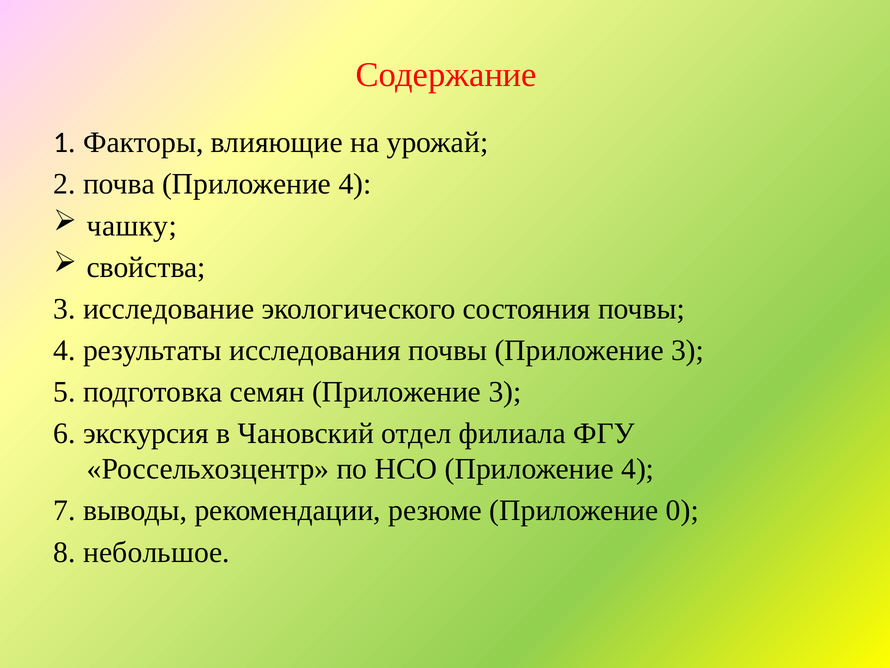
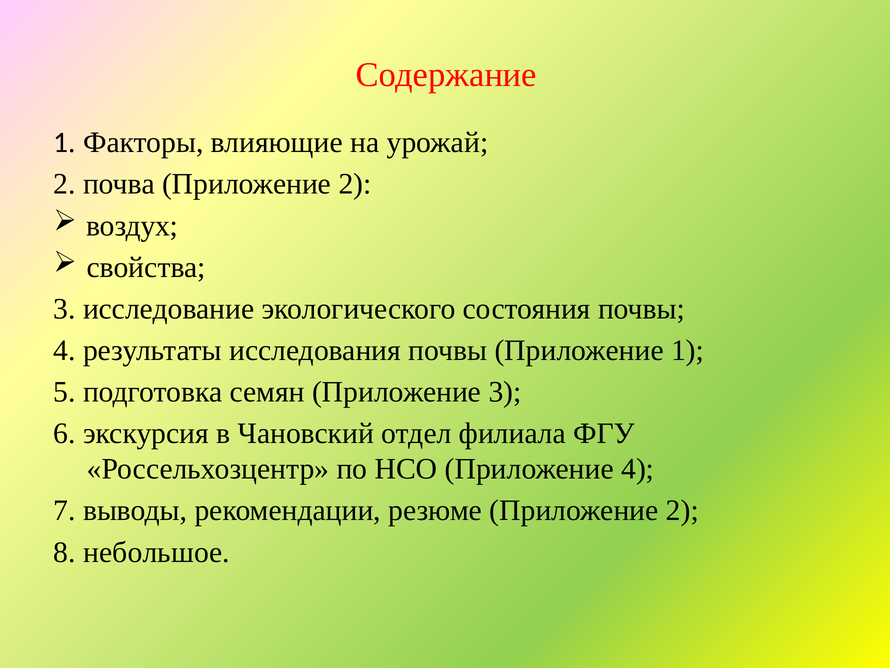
почва Приложение 4: 4 -> 2
чашку: чашку -> воздух
почвы Приложение 3: 3 -> 1
резюме Приложение 0: 0 -> 2
